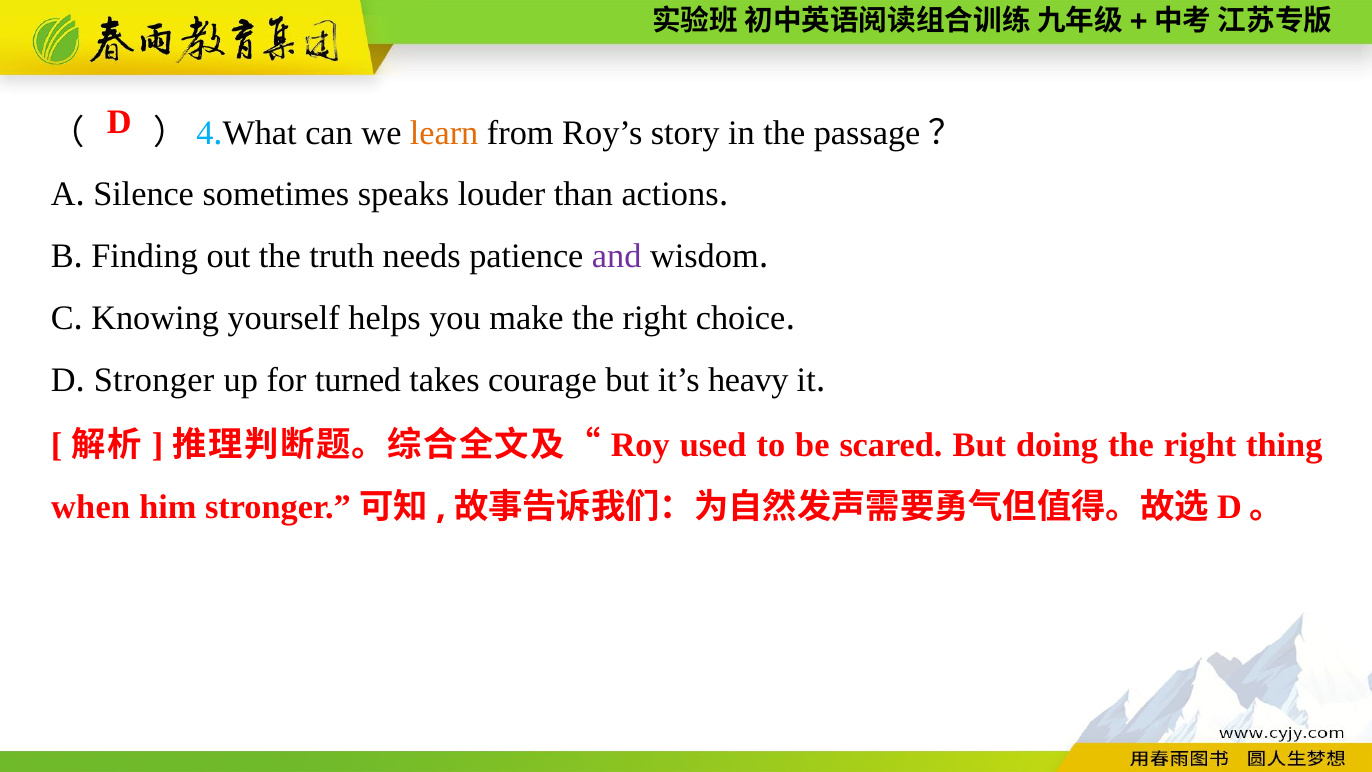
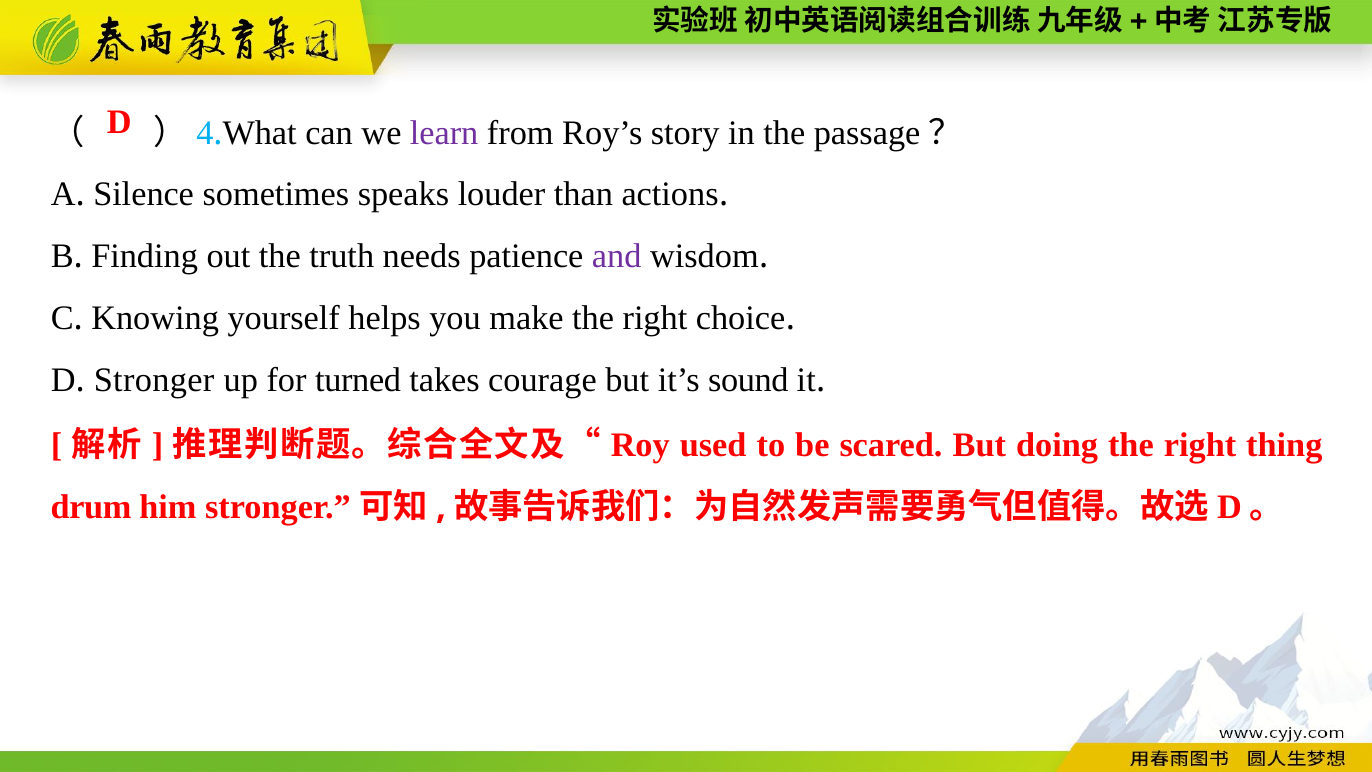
learn colour: orange -> purple
heavy: heavy -> sound
when: when -> drum
